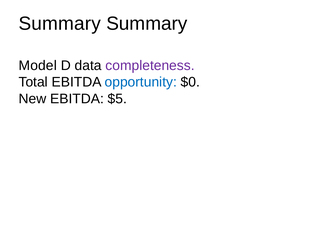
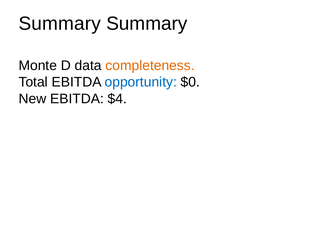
Model: Model -> Monte
completeness colour: purple -> orange
$5: $5 -> $4
